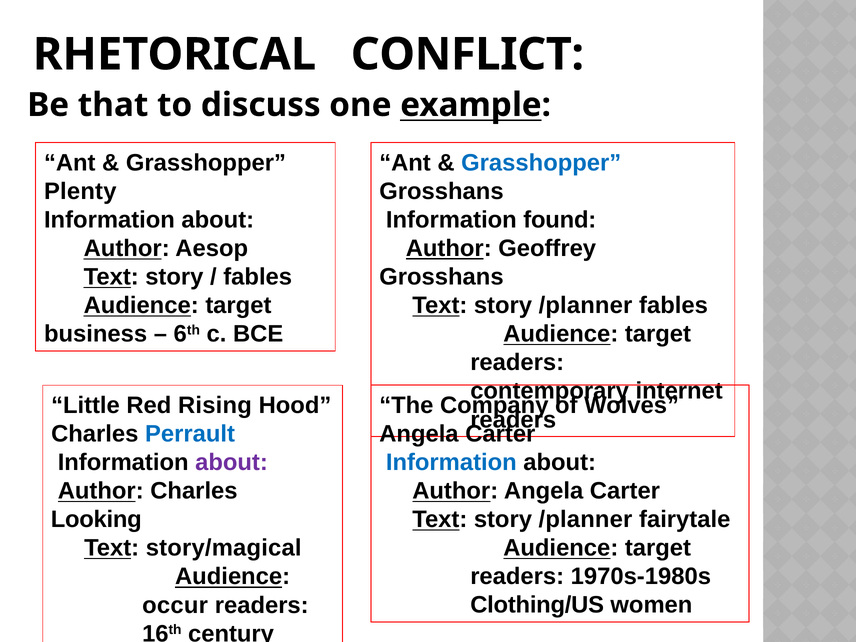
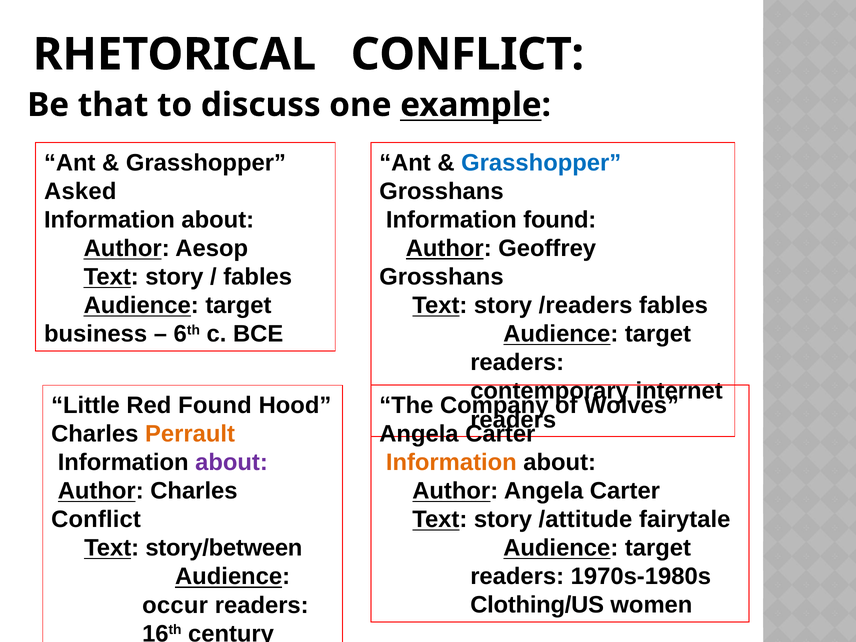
Plenty: Plenty -> Asked
/planner at (585, 305): /planner -> /readers
Red Rising: Rising -> Found
Perrault colour: blue -> orange
Information at (451, 462) colour: blue -> orange
Looking at (96, 520): Looking -> Conflict
/planner at (585, 519): /planner -> /attitude
story/magical: story/magical -> story/between
